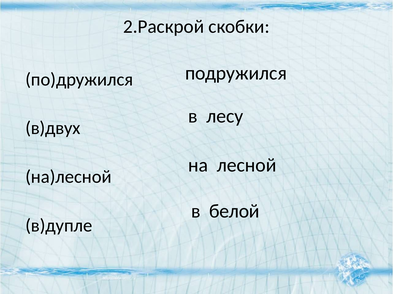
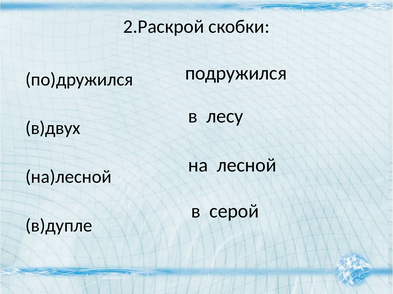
белой: белой -> серой
